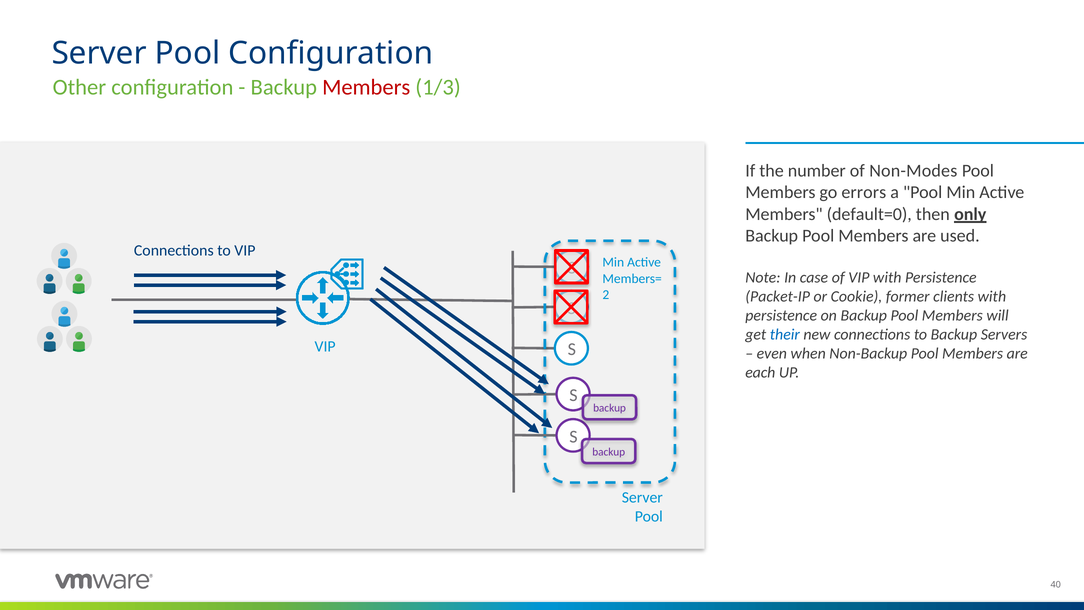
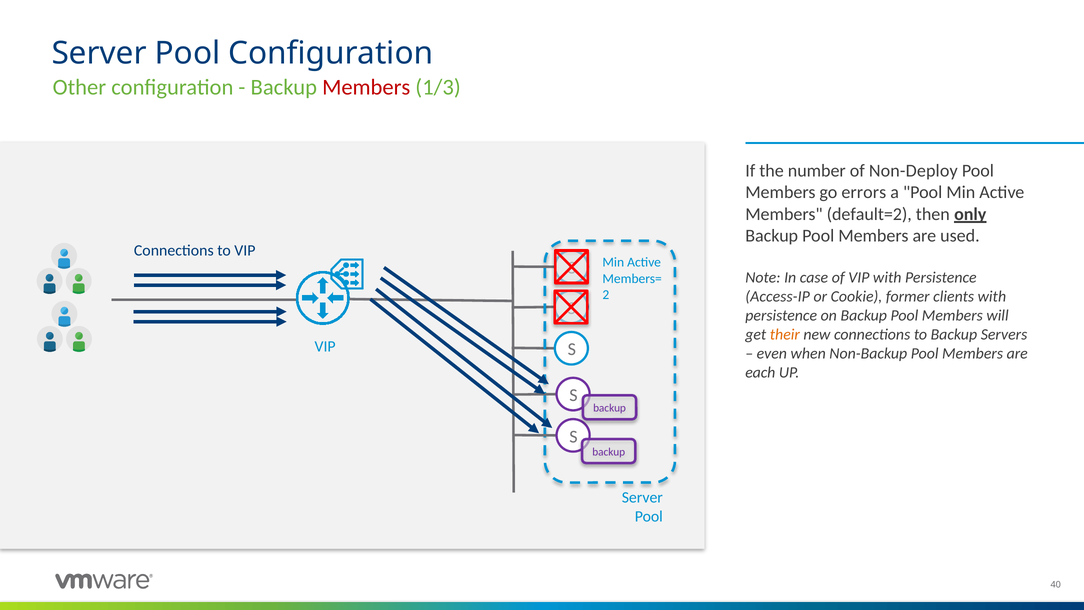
Non-Modes: Non-Modes -> Non-Deploy
default=0: default=0 -> default=2
Packet-IP: Packet-IP -> Access-IP
their colour: blue -> orange
